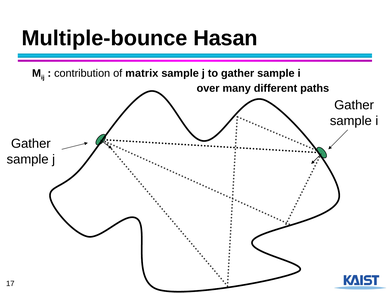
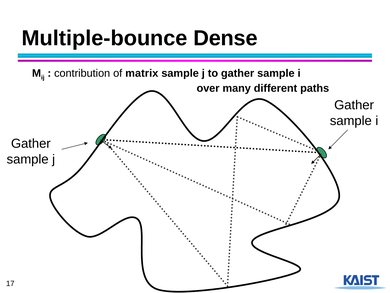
Hasan: Hasan -> Dense
